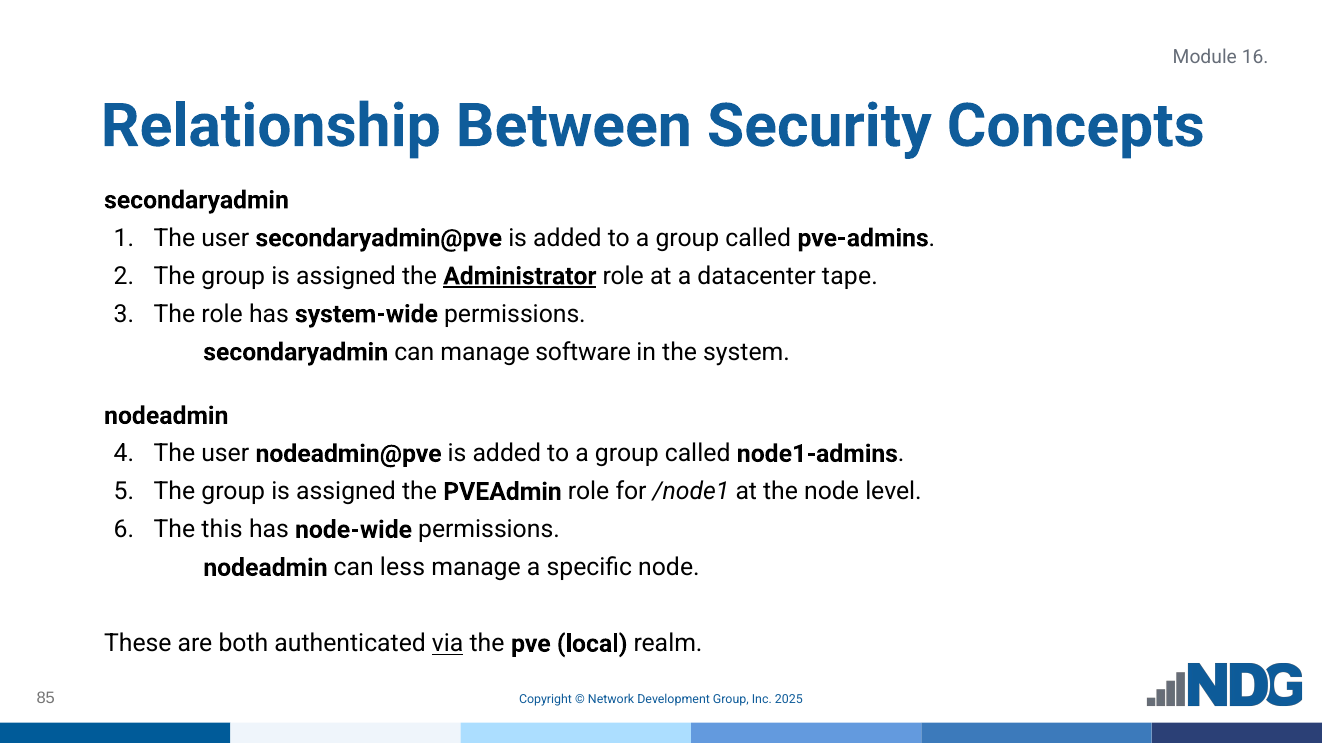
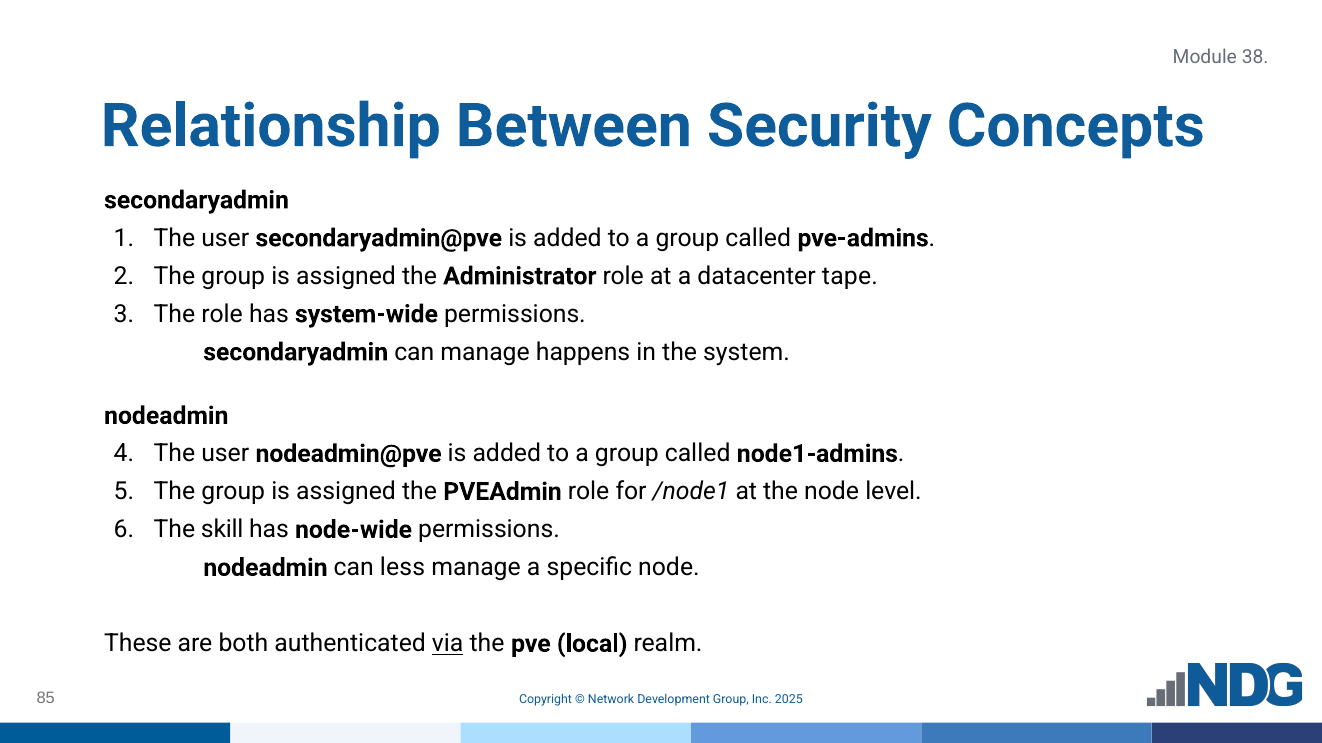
16: 16 -> 38
Administrator underline: present -> none
software: software -> happens
this: this -> skill
